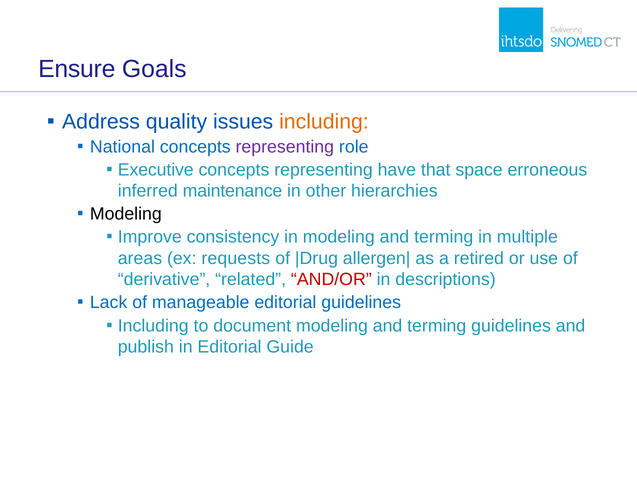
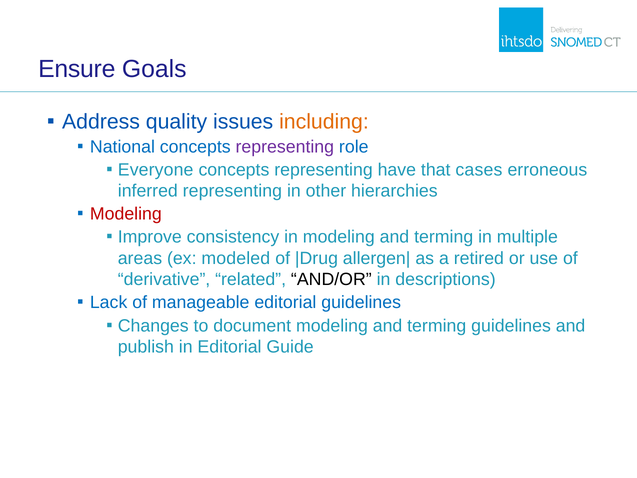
Executive: Executive -> Everyone
space: space -> cases
inferred maintenance: maintenance -> representing
Modeling at (126, 214) colour: black -> red
requests: requests -> modeled
AND/OR colour: red -> black
Including at (153, 325): Including -> Changes
